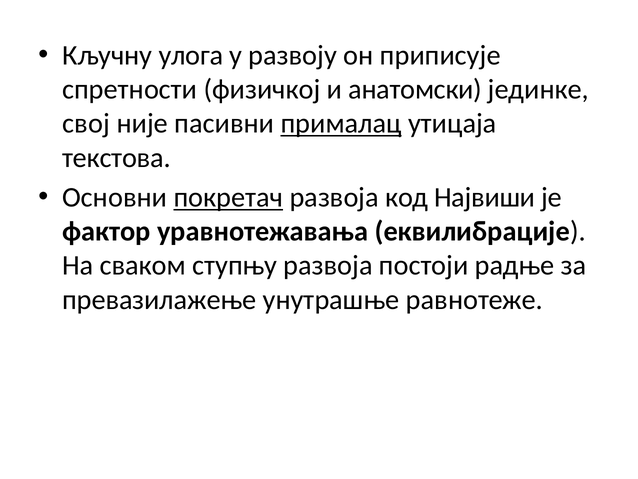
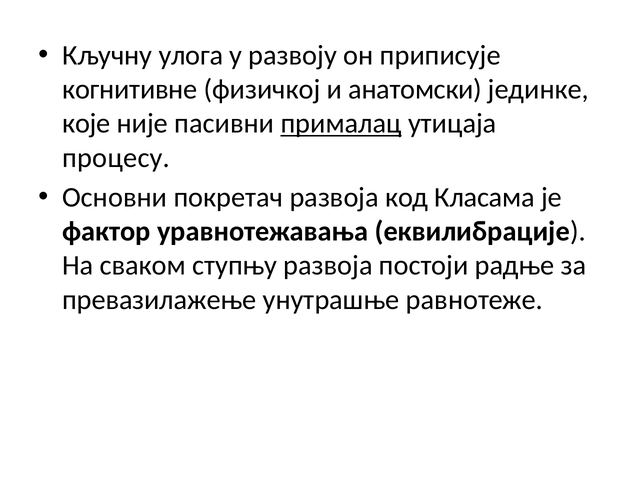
спретности: спретности -> когнитивне
свој: свој -> које
текстова: текстова -> процесу
покретач underline: present -> none
Највиши: Највиши -> Класама
